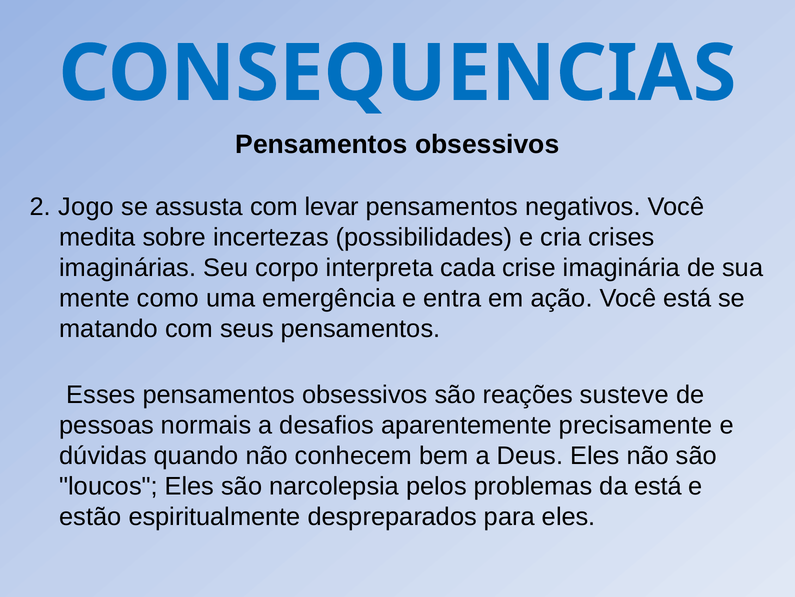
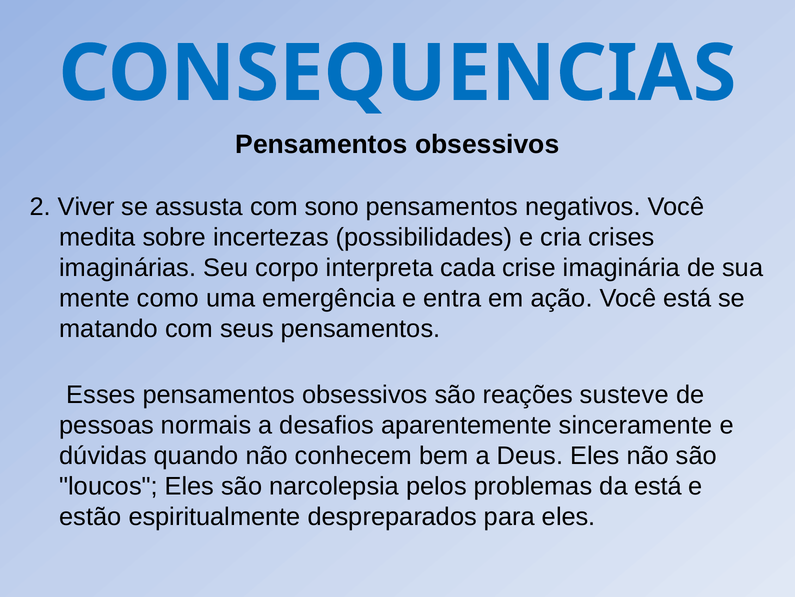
Jogo: Jogo -> Viver
levar: levar -> sono
precisamente: precisamente -> sinceramente
